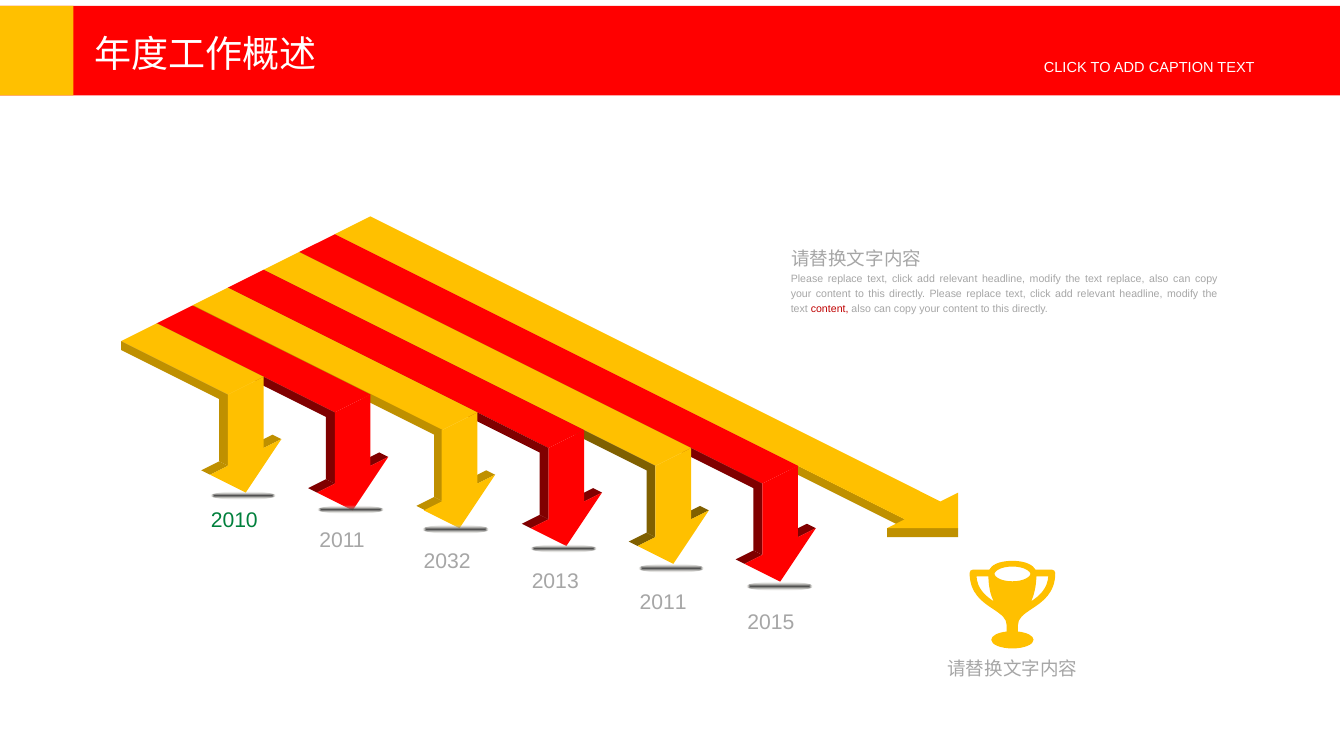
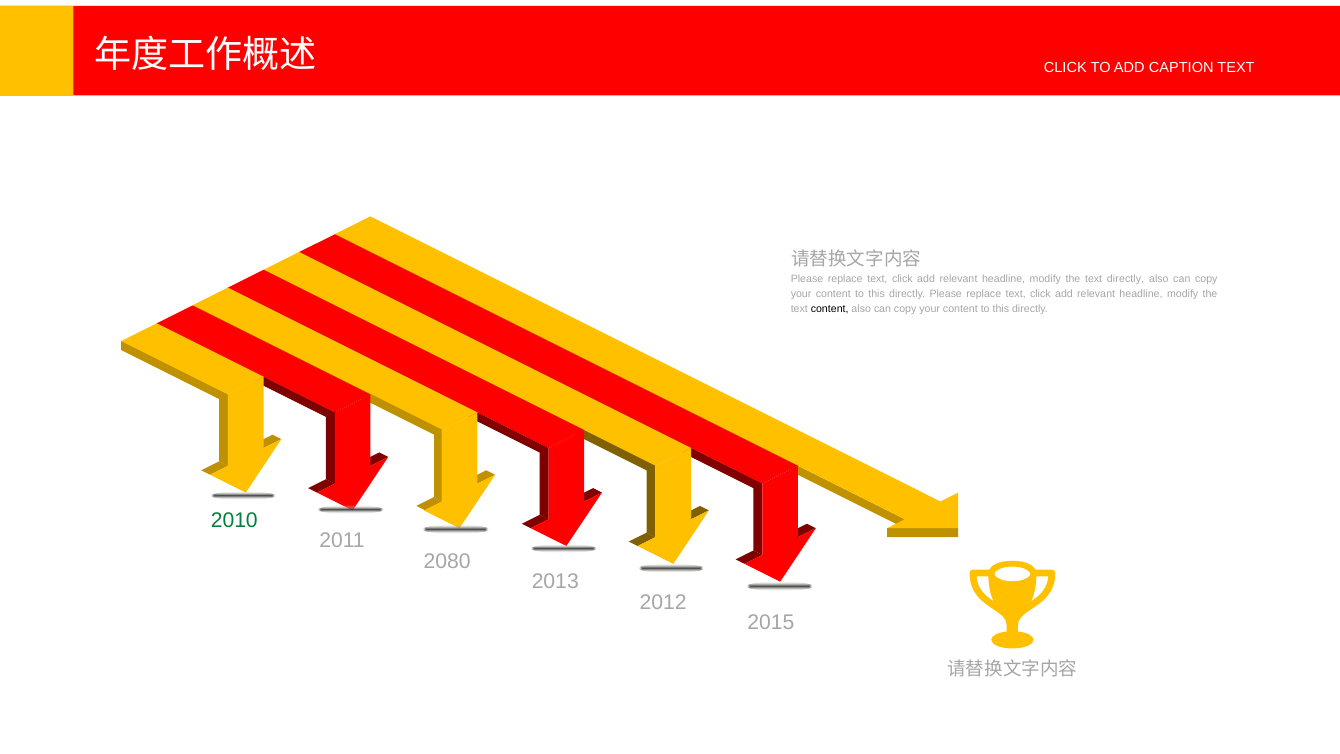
text replace: replace -> directly
content at (830, 309) colour: red -> black
2032: 2032 -> 2080
2011 at (663, 602): 2011 -> 2012
